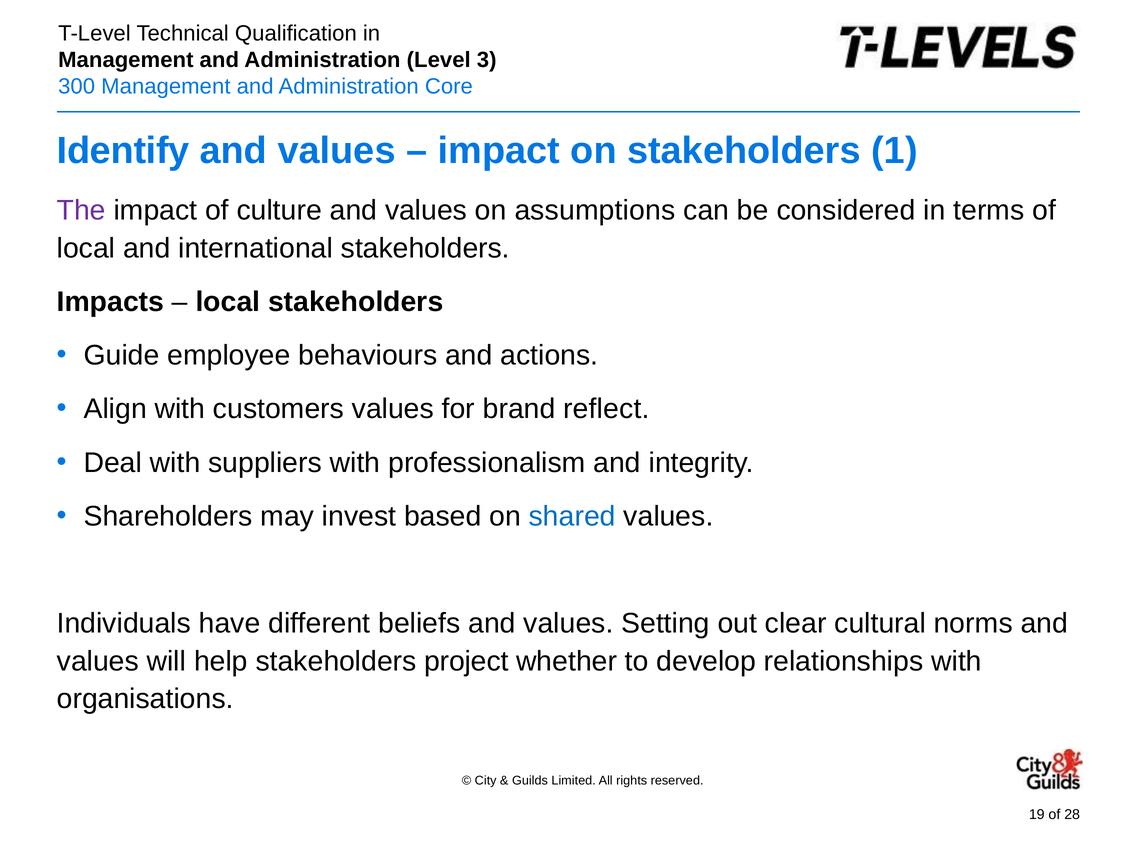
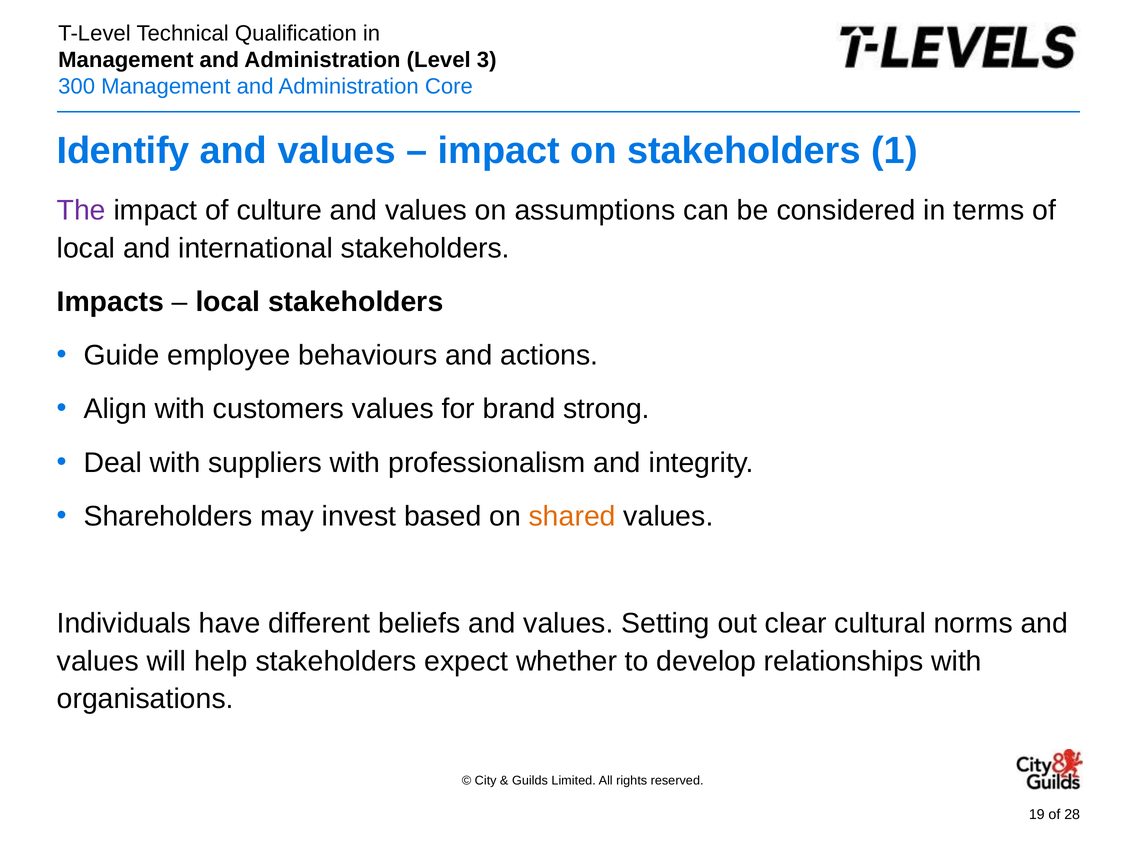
reflect: reflect -> strong
shared colour: blue -> orange
project: project -> expect
